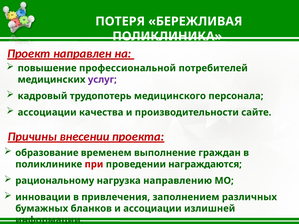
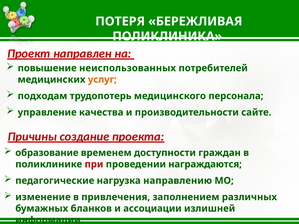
профессиональной: профессиональной -> неиспользованных
услуг colour: purple -> orange
кадровый: кадровый -> подходам
ассоциации at (47, 113): ассоциации -> управление
внесении: внесении -> создание
выполнение: выполнение -> доступности
рациональному: рациональному -> педагогические
инновации: инновации -> изменение
